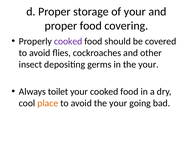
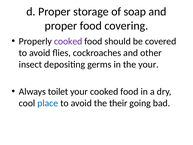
of your: your -> soap
place colour: orange -> blue
avoid the your: your -> their
